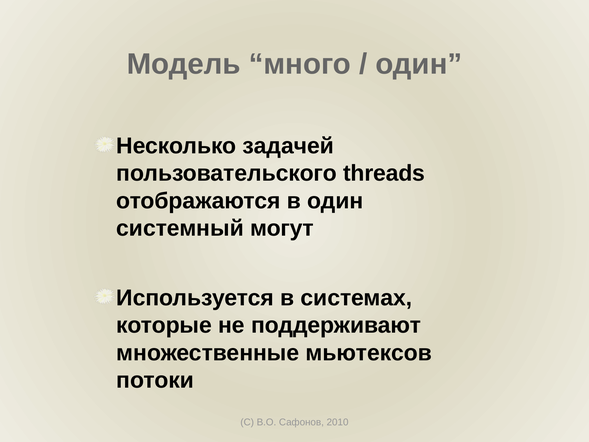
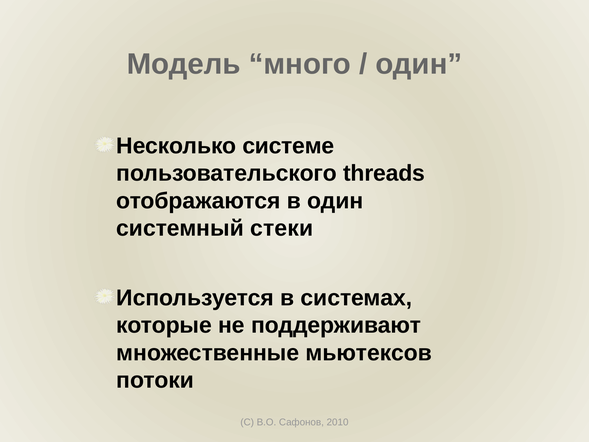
задачей: задачей -> системе
могут: могут -> стеки
